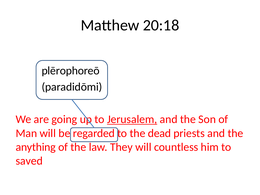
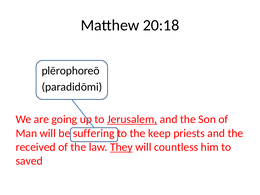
regarded: regarded -> suffering
dead: dead -> keep
anything: anything -> received
They underline: none -> present
